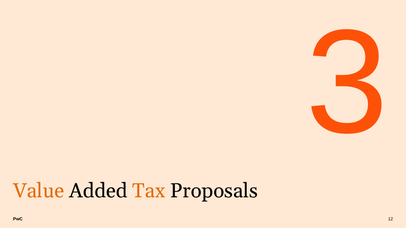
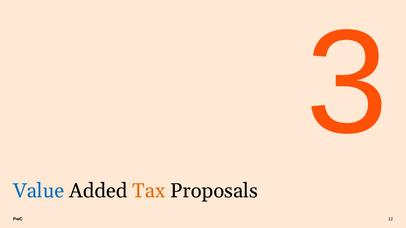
Value colour: orange -> blue
